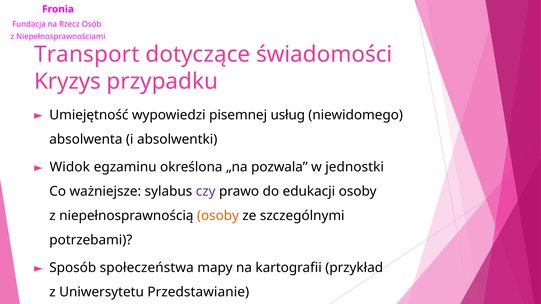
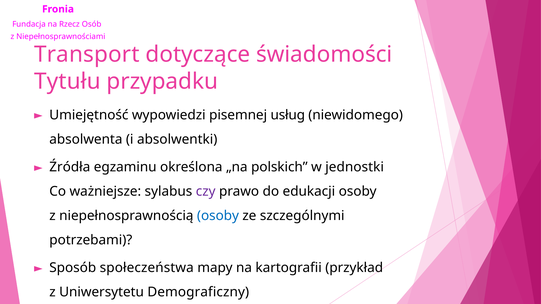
Kryzys: Kryzys -> Tytułu
Widok: Widok -> Źródła
pozwala: pozwala -> polskich
osoby at (218, 216) colour: orange -> blue
Przedstawianie: Przedstawianie -> Demograficzny
